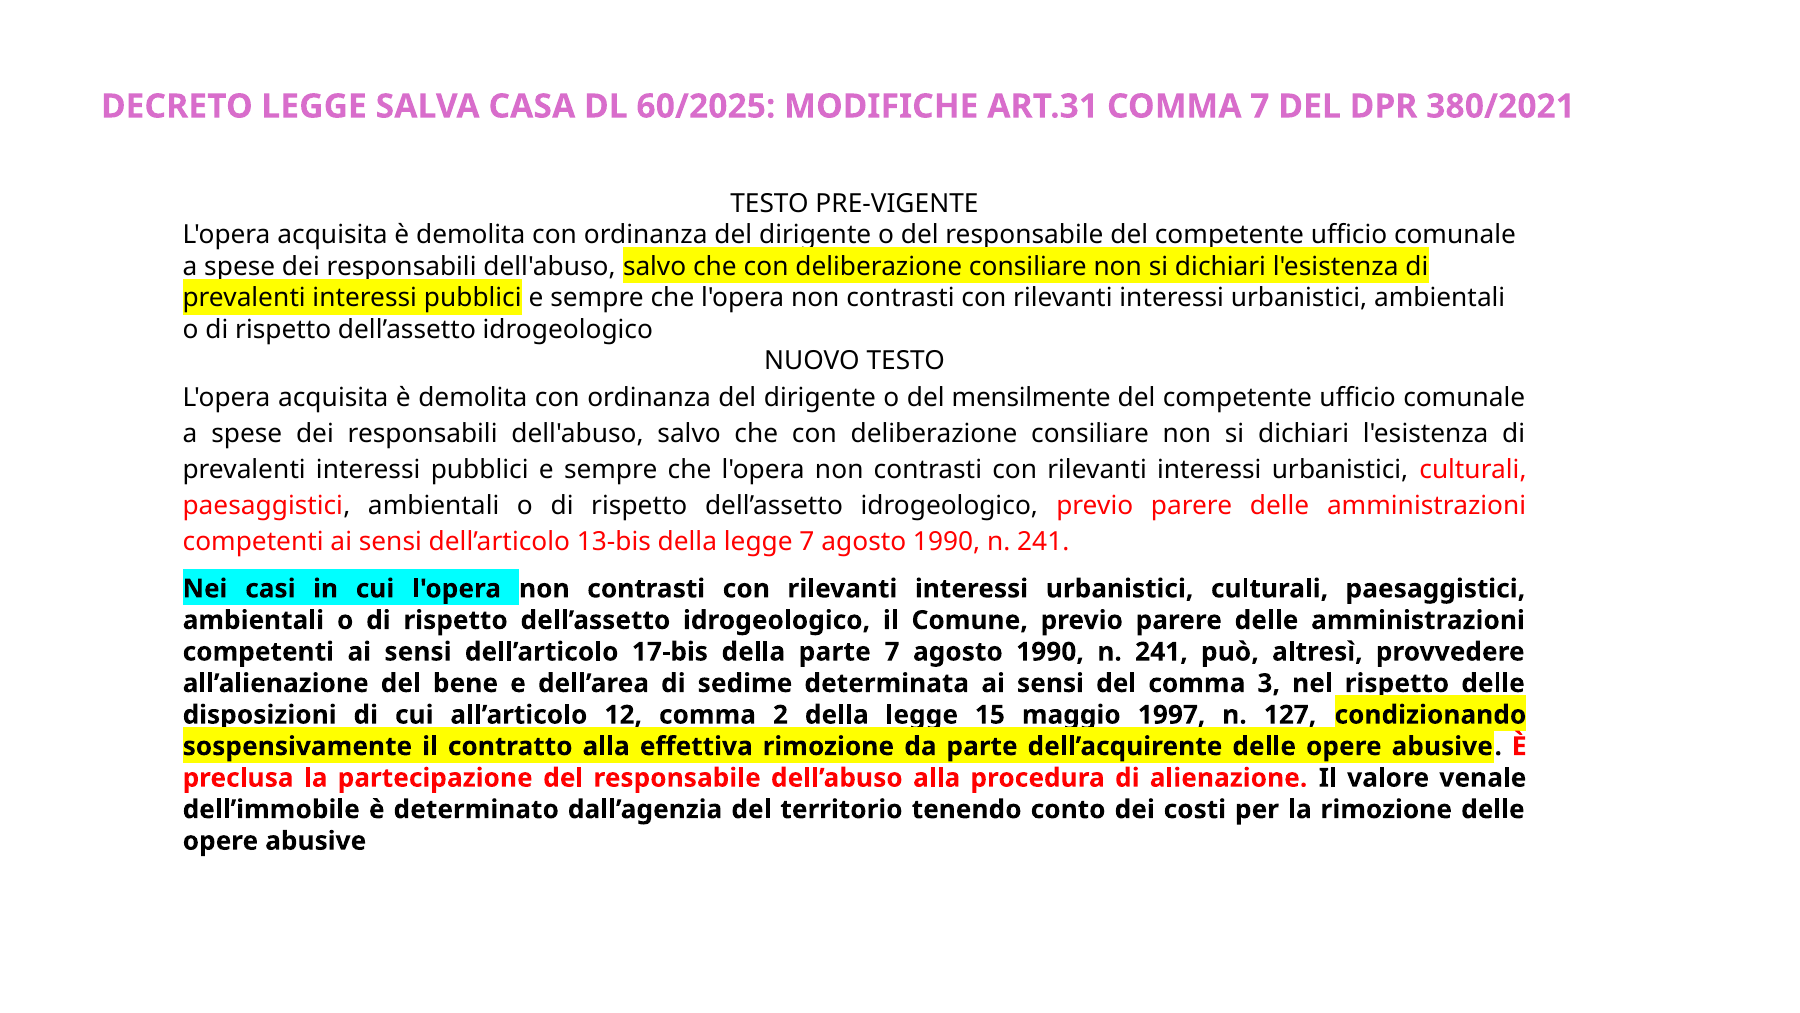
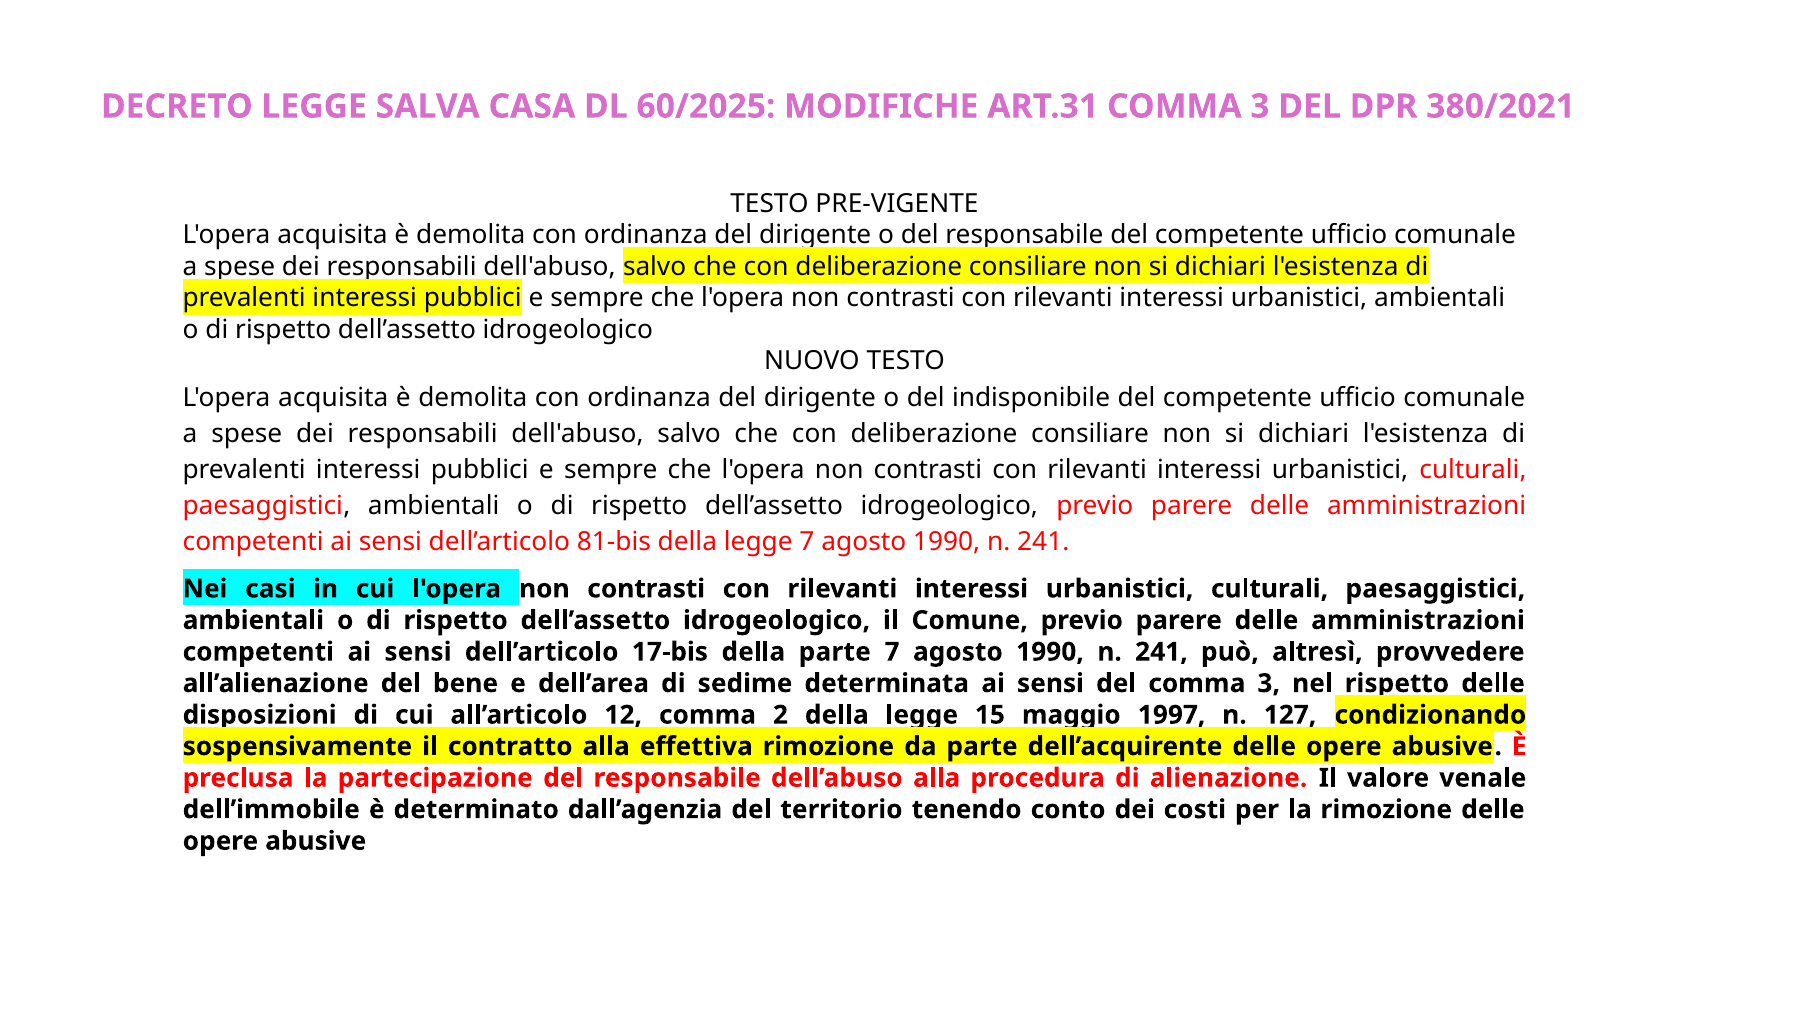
ART.31 COMMA 7: 7 -> 3
mensilmente: mensilmente -> indisponibile
13-bis: 13-bis -> 81-bis
